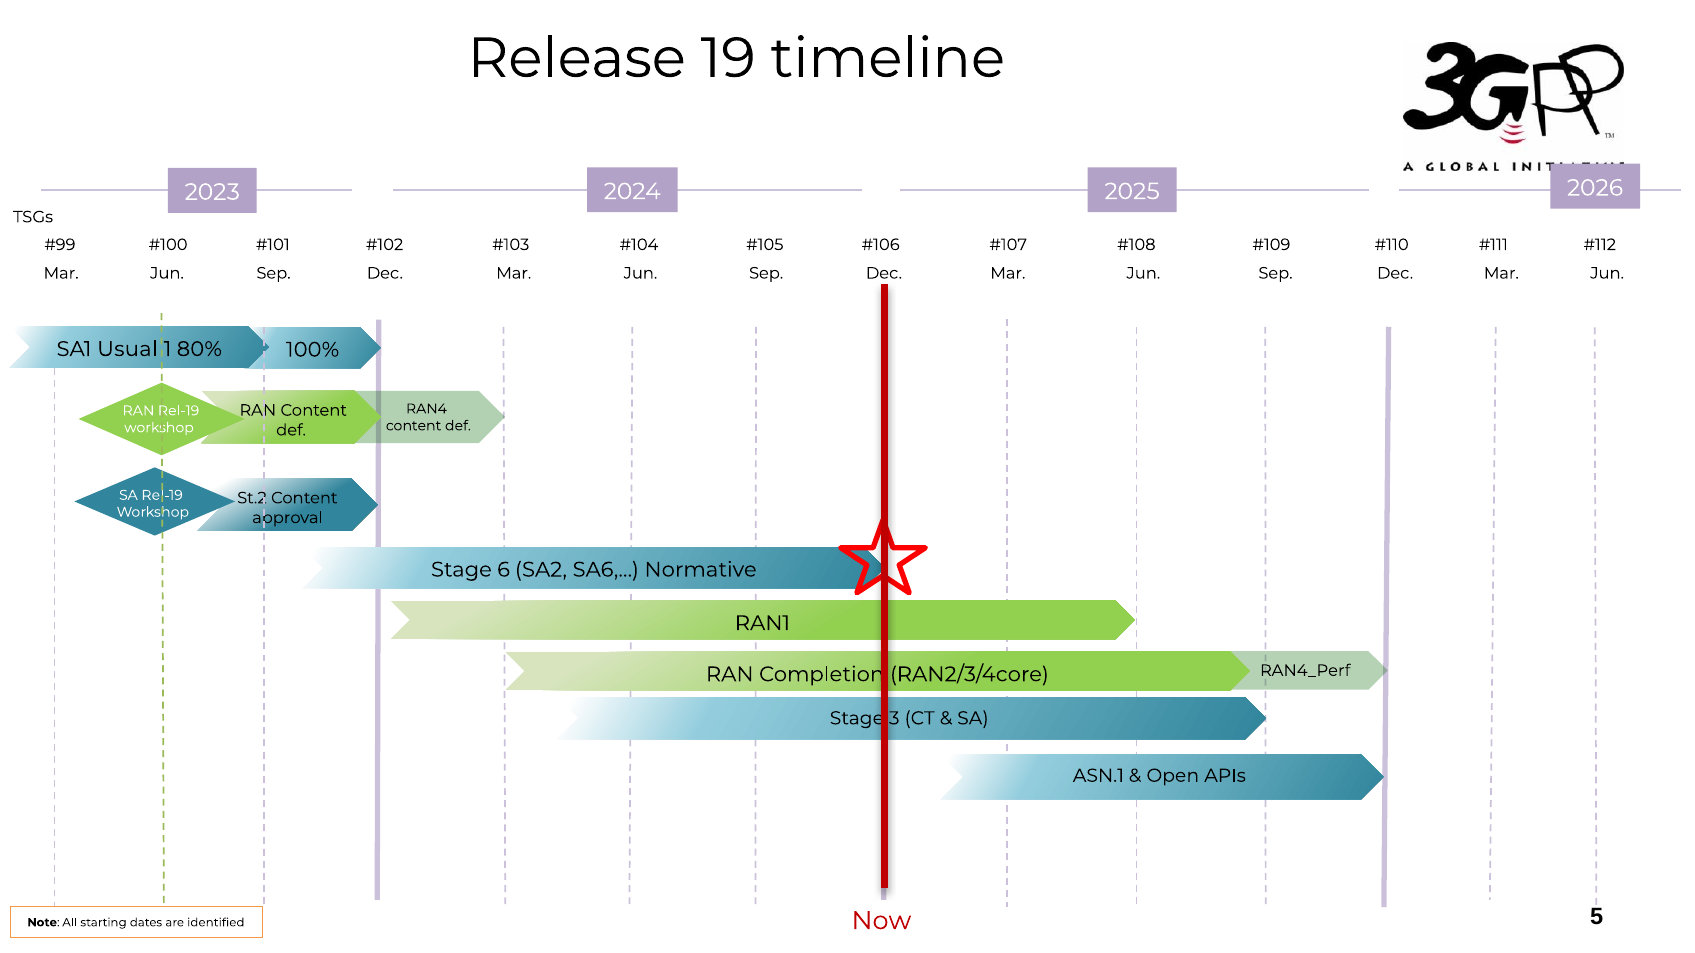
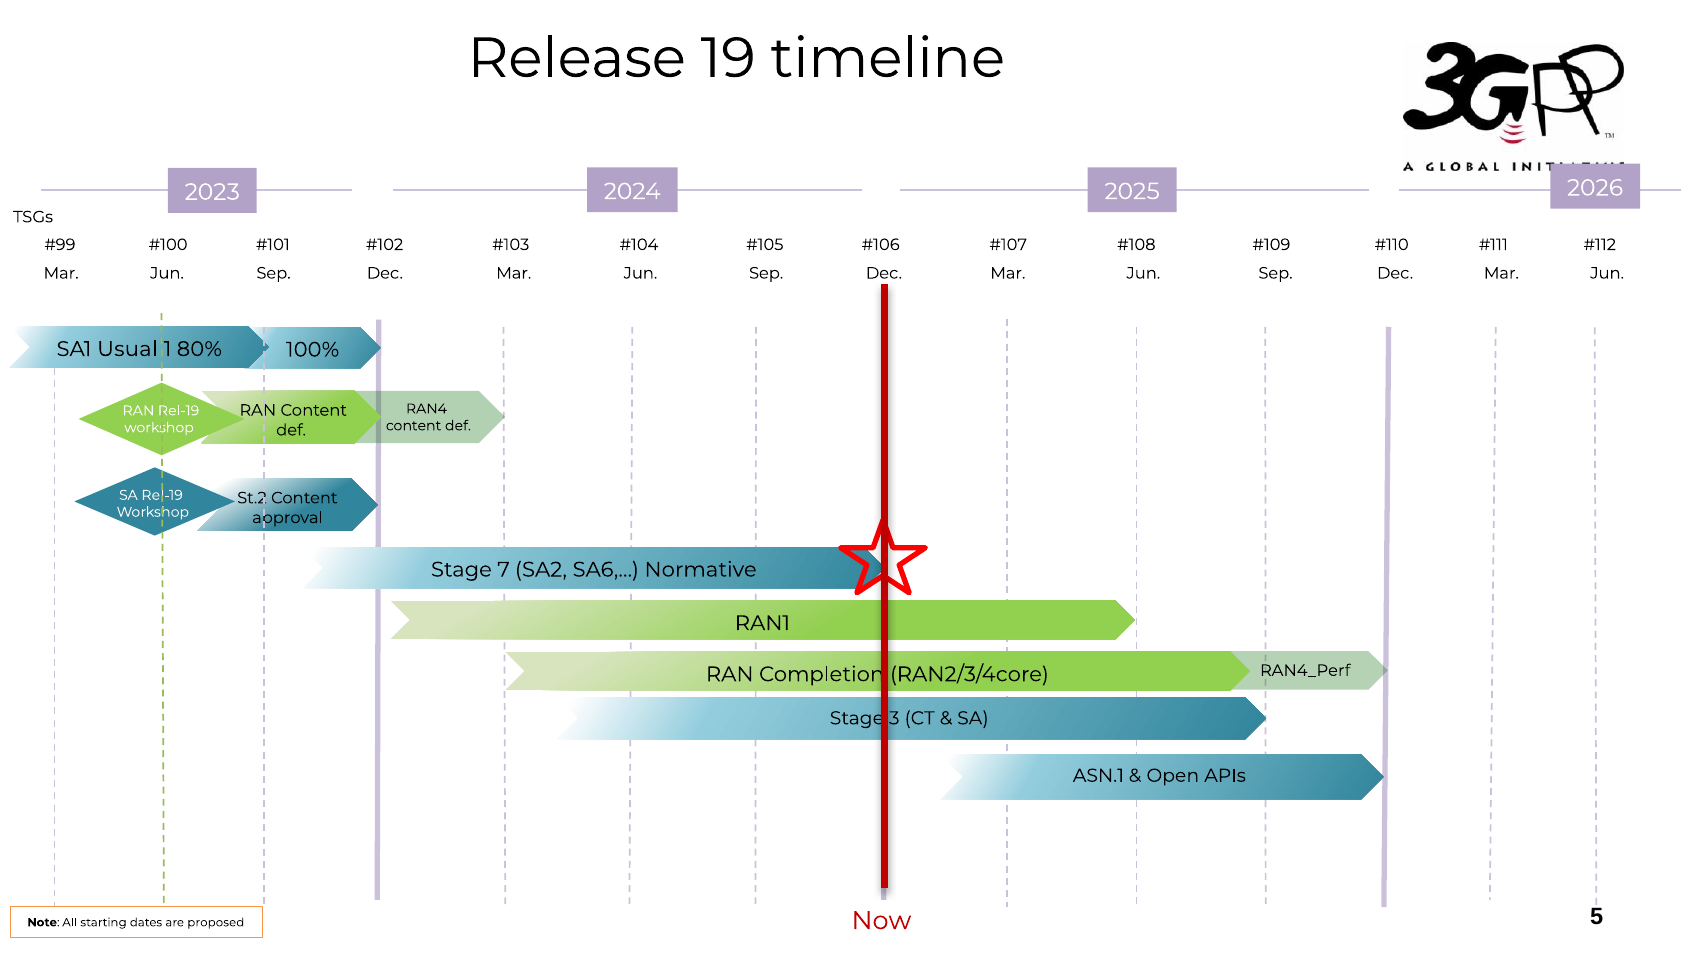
6: 6 -> 7
identified: identified -> proposed
